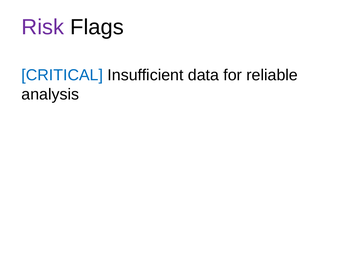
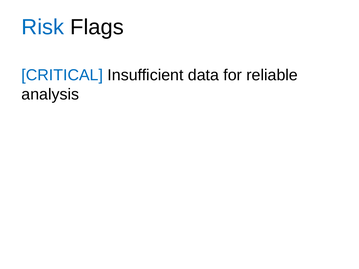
Risk colour: purple -> blue
